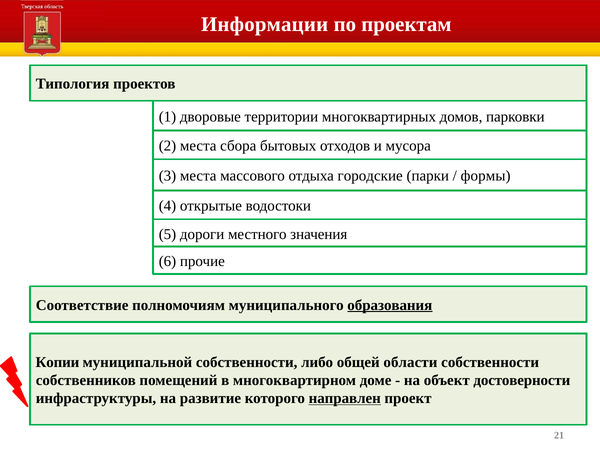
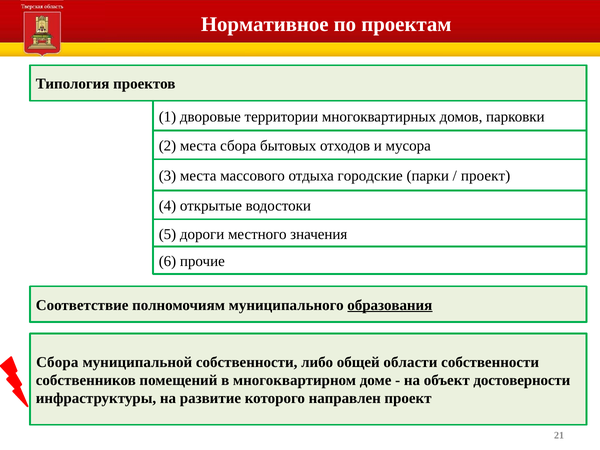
Информации: Информации -> Нормативное
формы at (486, 176): формы -> проект
Копии at (57, 362): Копии -> Сбора
направлен underline: present -> none
